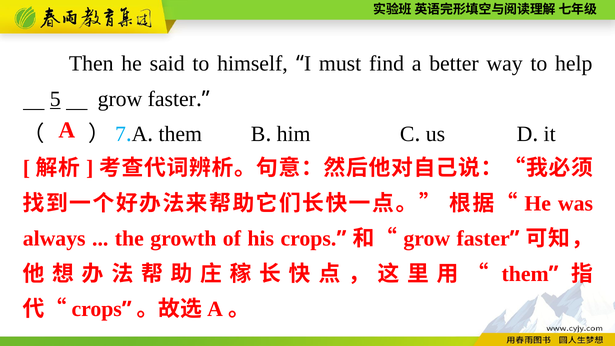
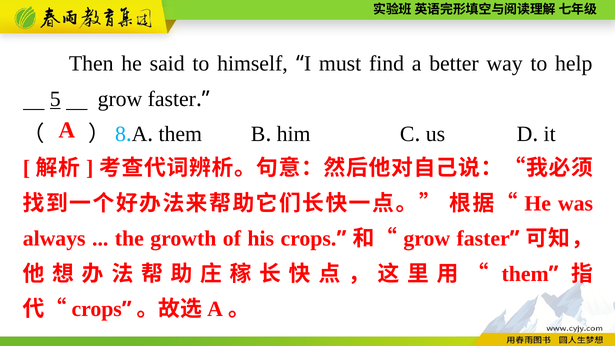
7: 7 -> 8
